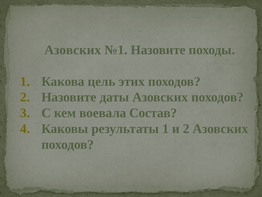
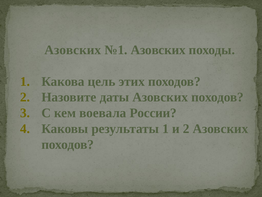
№1 Назовите: Назовите -> Азовских
Состав: Состав -> России
